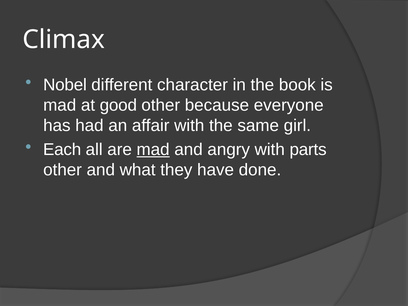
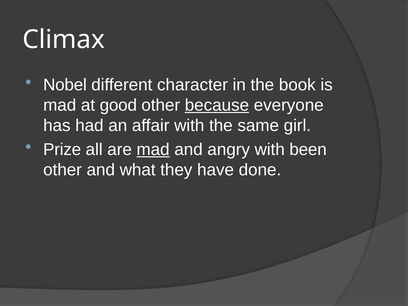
because underline: none -> present
Each: Each -> Prize
parts: parts -> been
